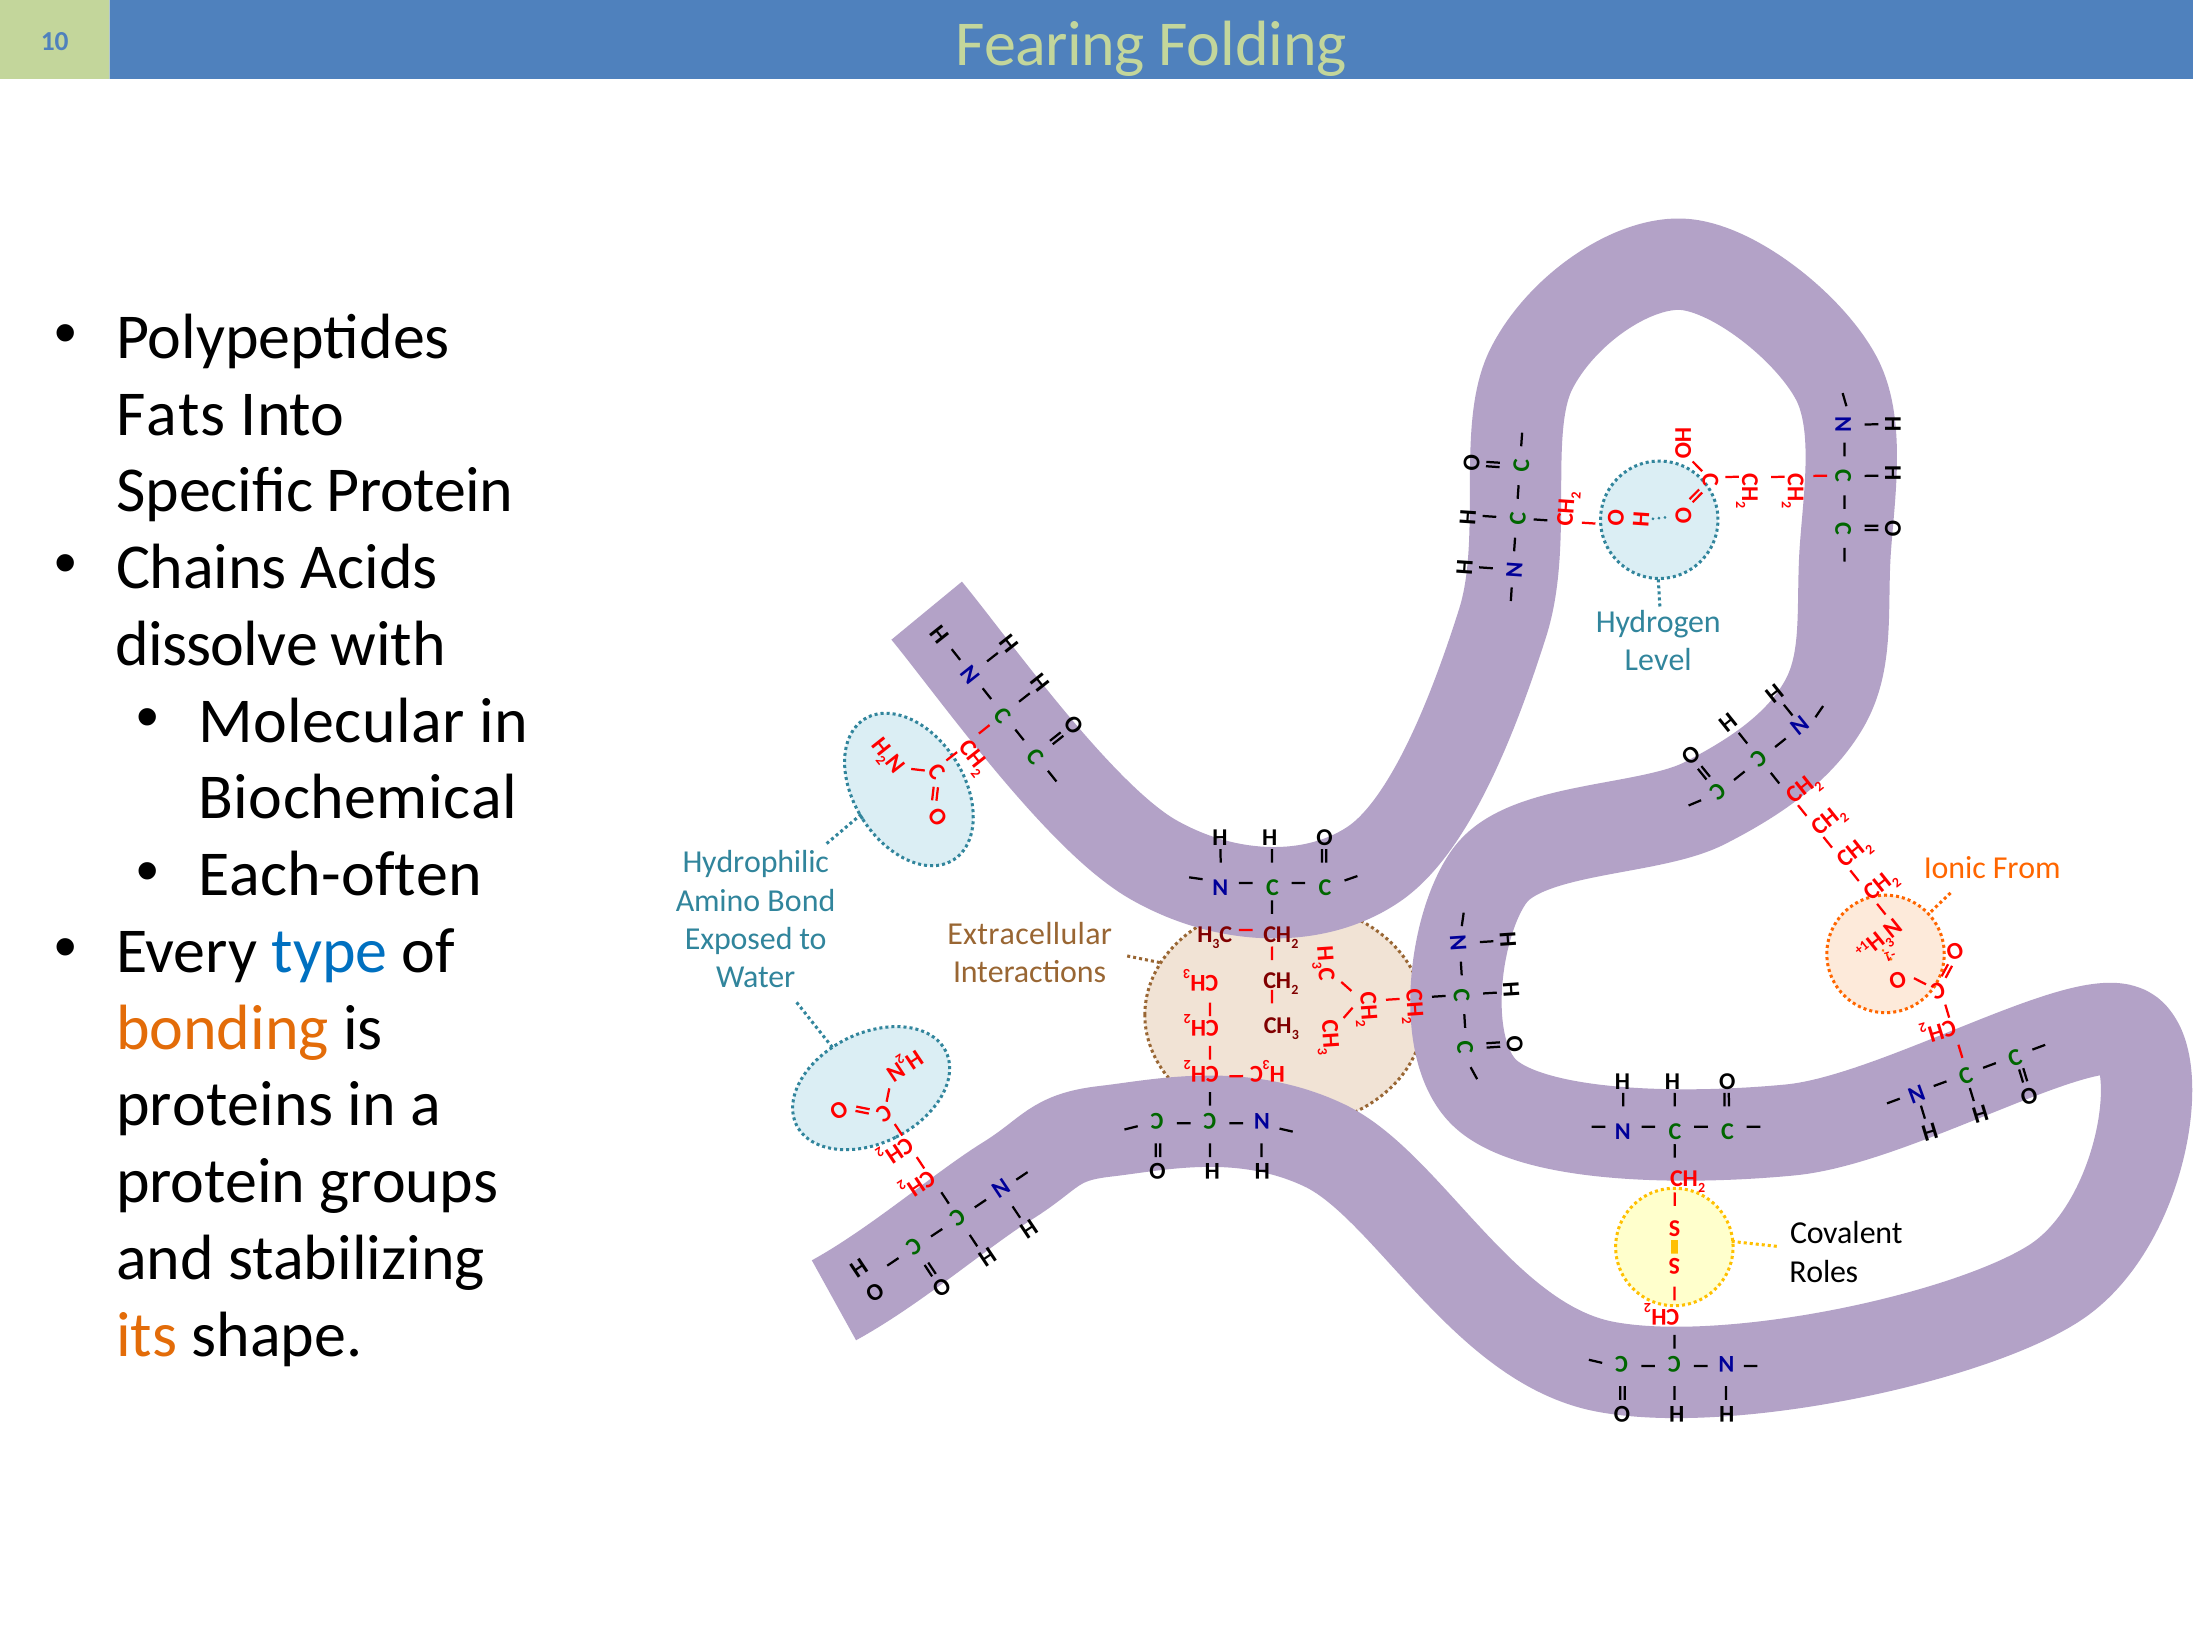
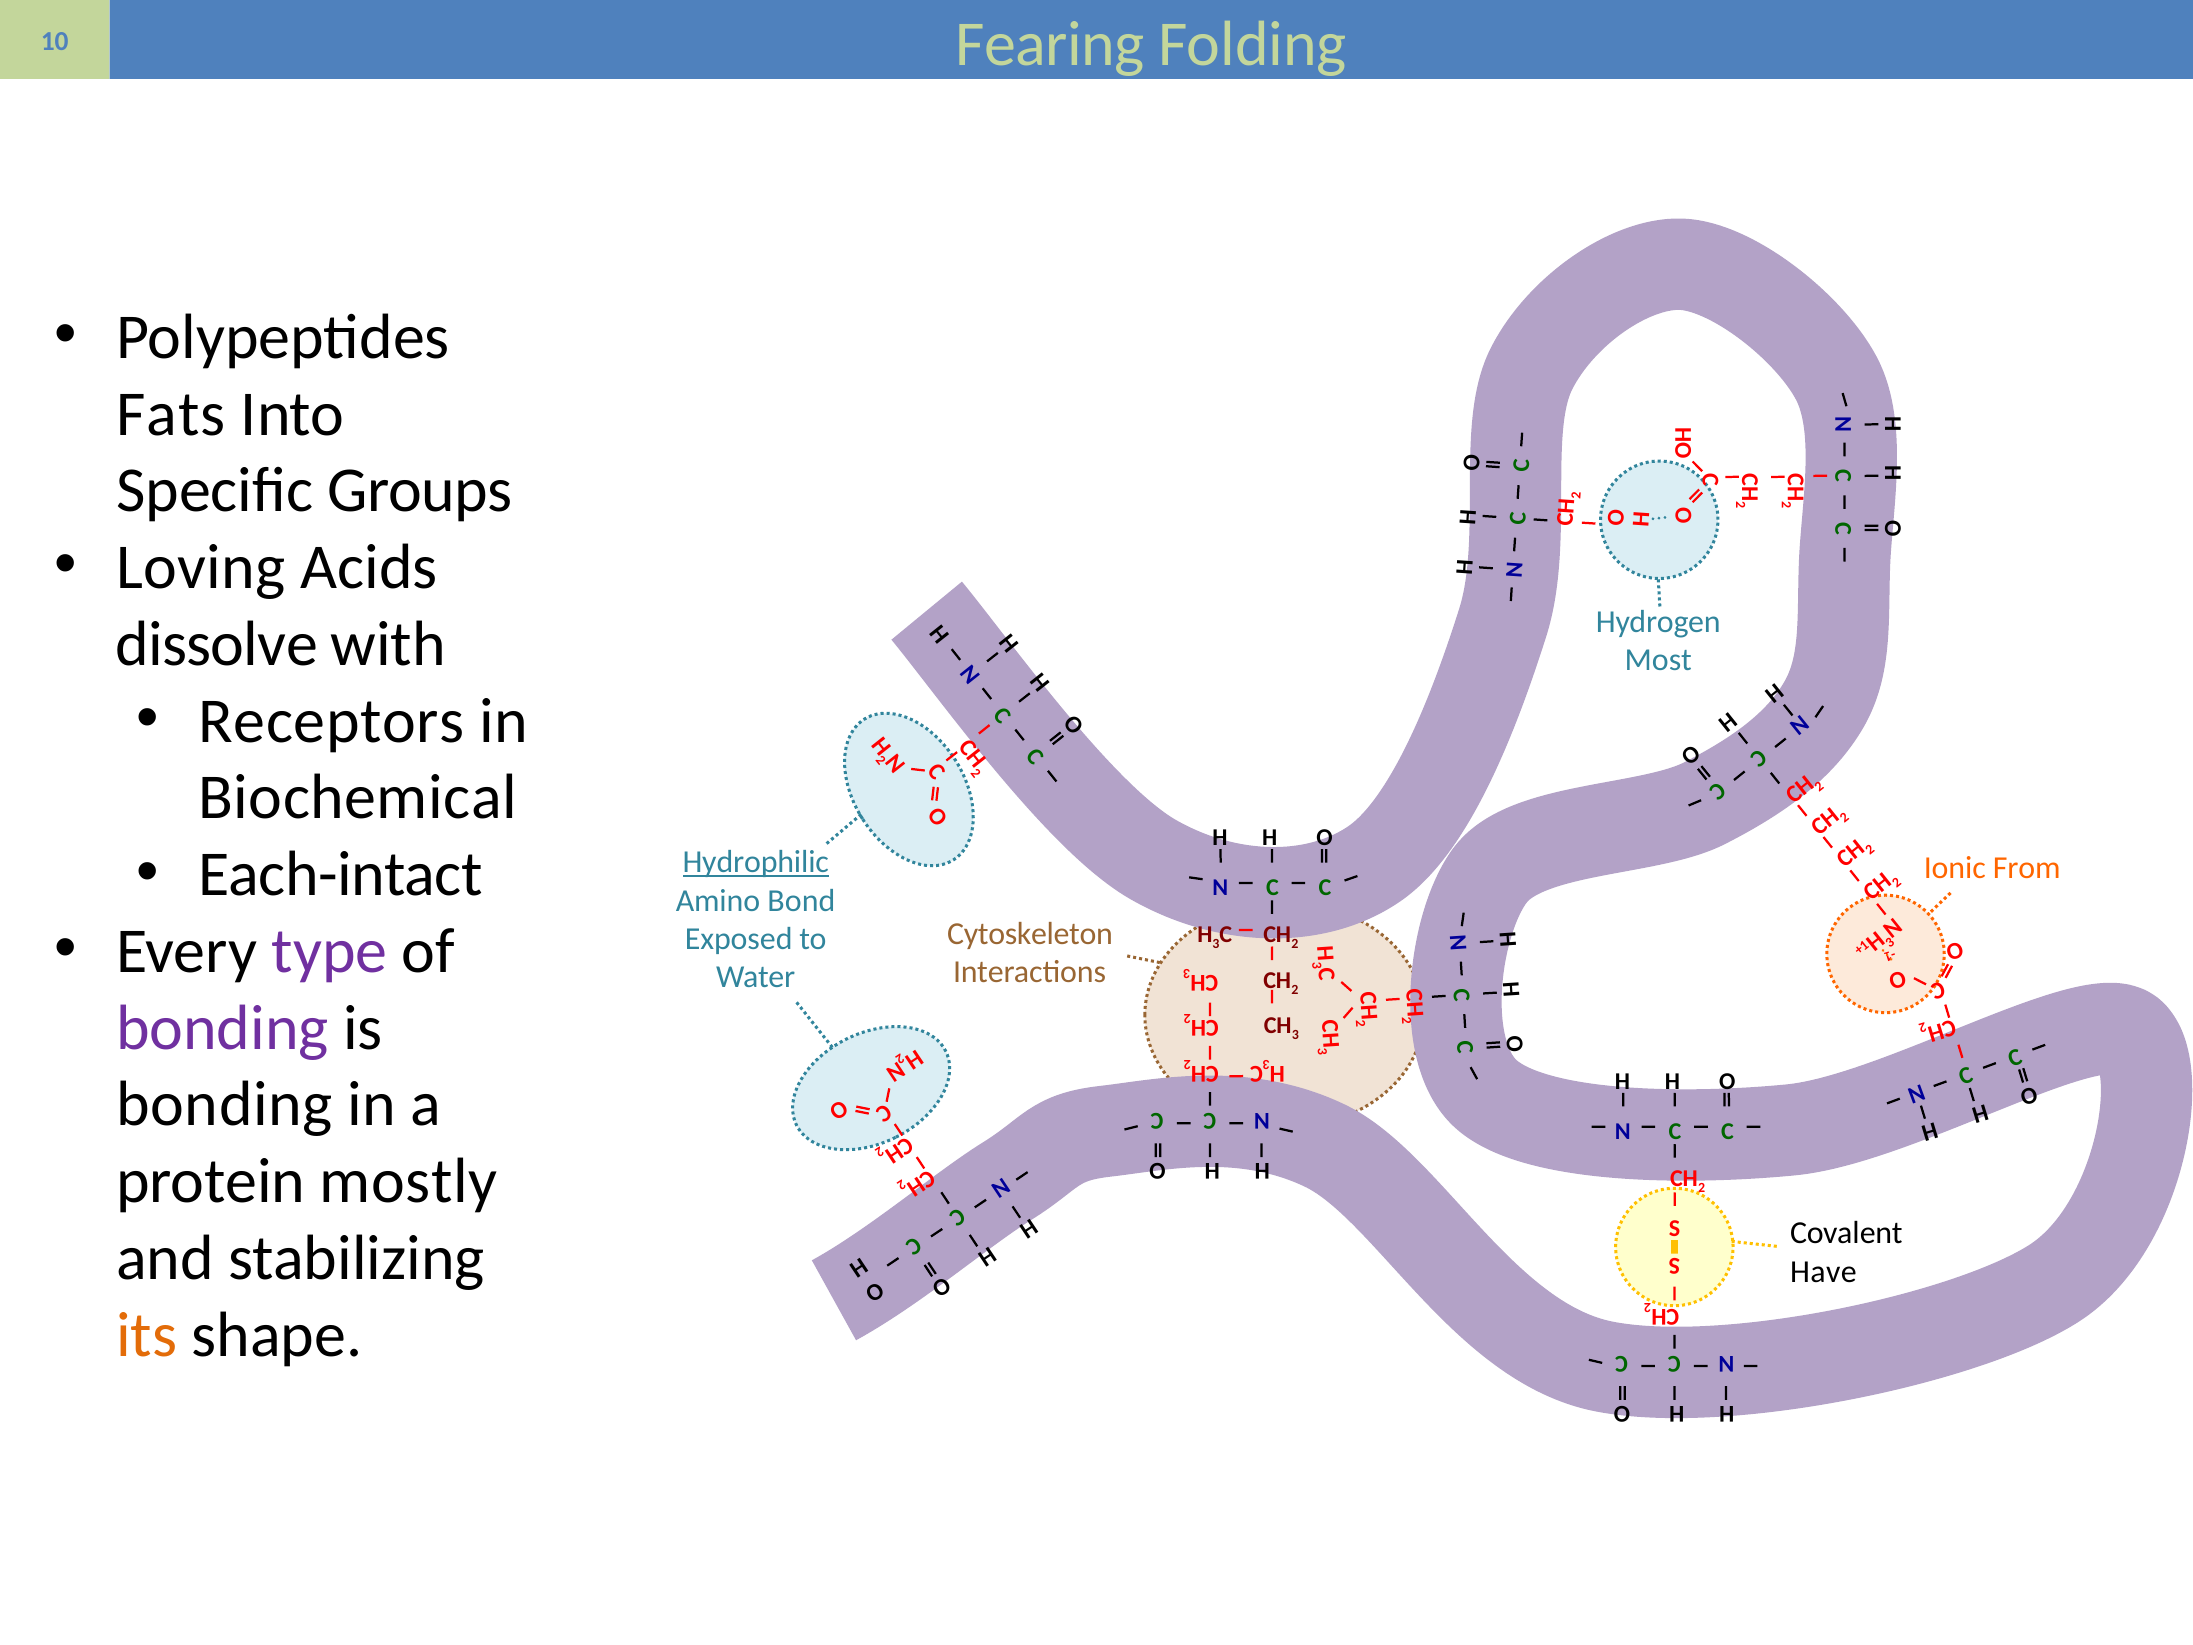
Specific Protein: Protein -> Groups
Chains: Chains -> Loving
Level: Level -> Most
Molecular: Molecular -> Receptors
Each-often: Each-often -> Each-intact
Hydrophilic underline: none -> present
type colour: blue -> purple
Extracellular: Extracellular -> Cytoskeleton
bonding at (222, 1028) colour: orange -> purple
proteins at (225, 1105): proteins -> bonding
groups: groups -> mostly
Roles: Roles -> Have
